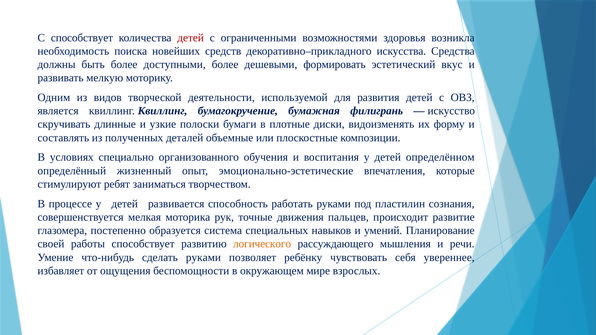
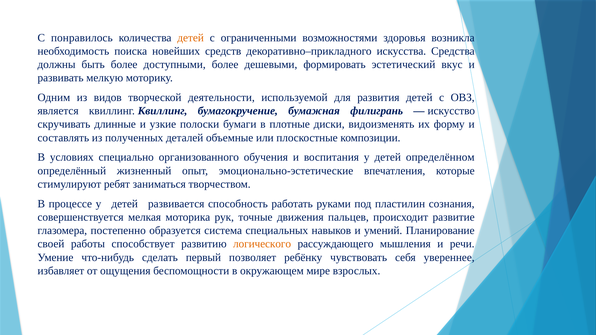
С способствует: способствует -> понравилось
детей at (191, 38) colour: red -> orange
сделать руками: руками -> первый
